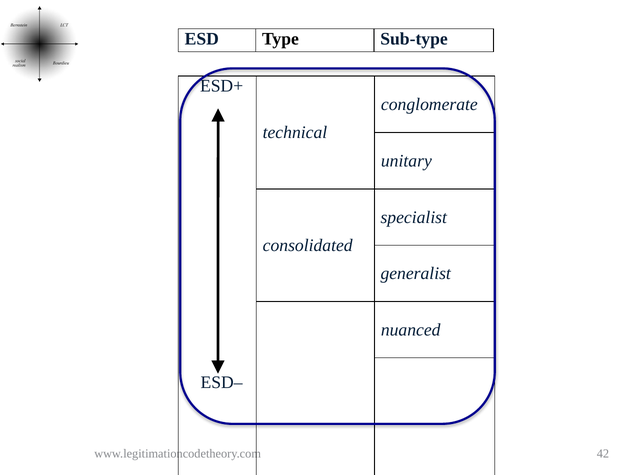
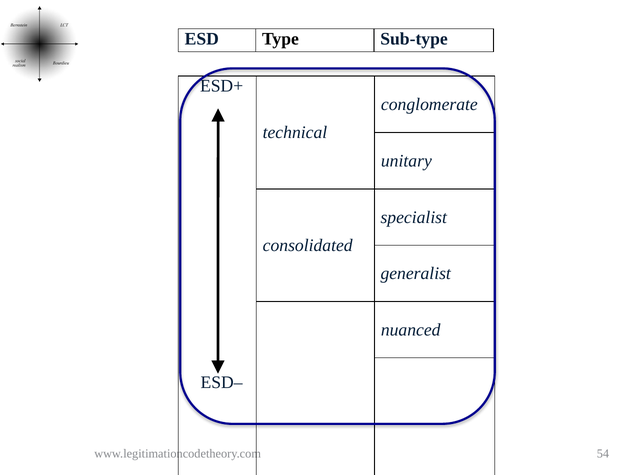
42: 42 -> 54
